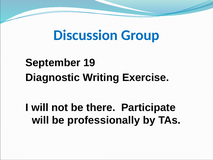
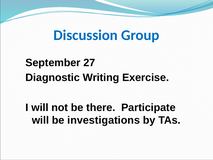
19: 19 -> 27
professionally: professionally -> investigations
